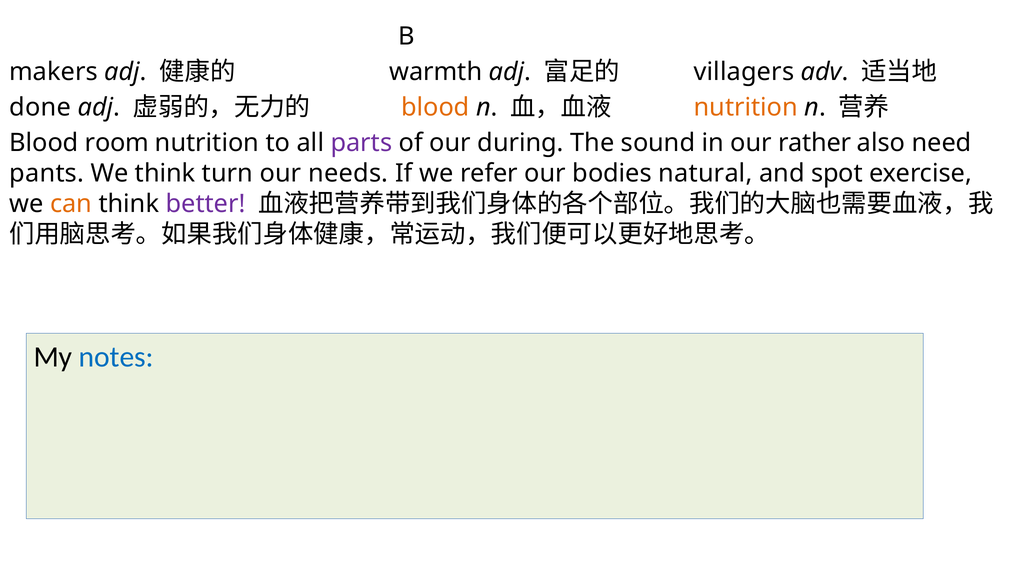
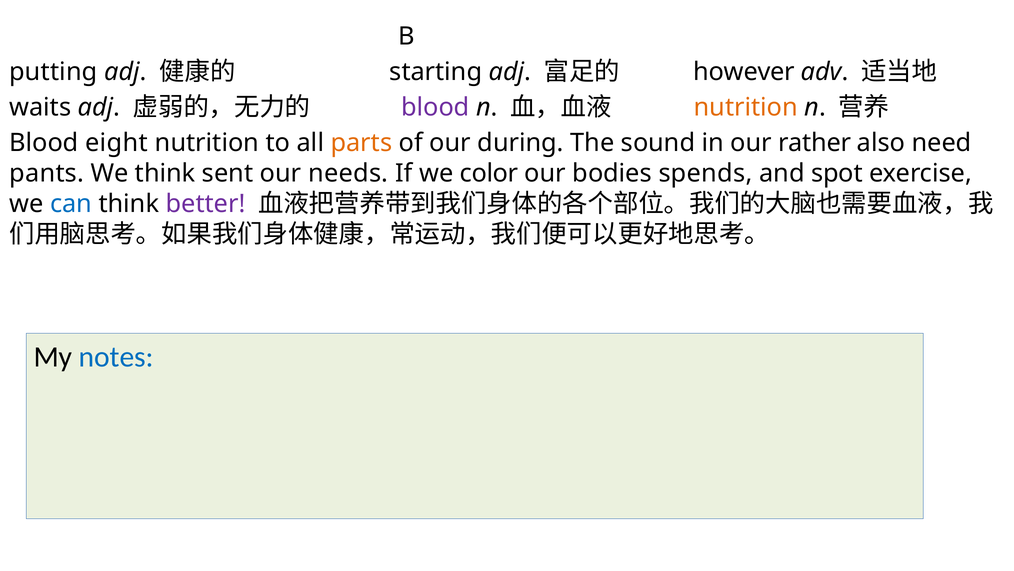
makers: makers -> putting
warmth: warmth -> starting
villagers: villagers -> however
done: done -> waits
blood at (435, 107) colour: orange -> purple
room: room -> eight
parts colour: purple -> orange
turn: turn -> sent
refer: refer -> color
natural: natural -> spends
can colour: orange -> blue
